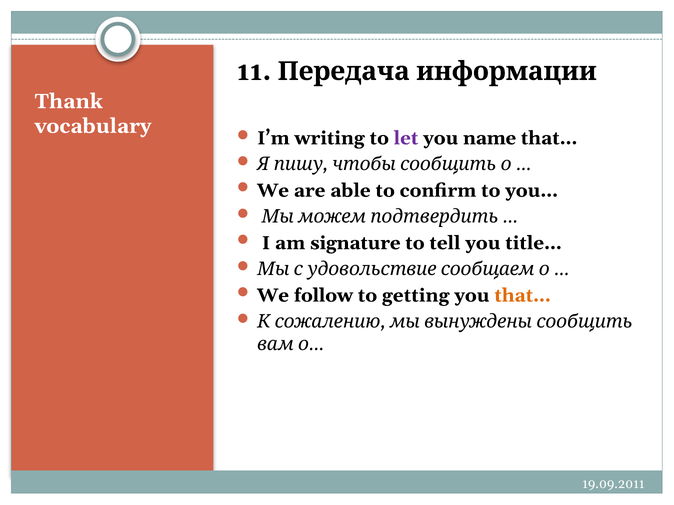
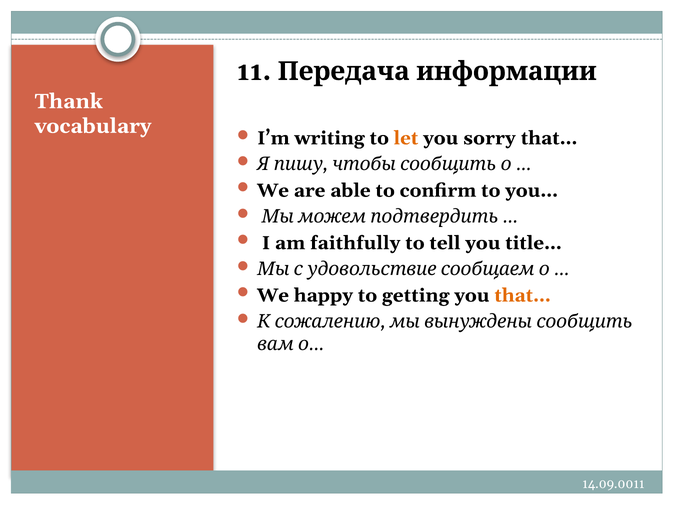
let colour: purple -> orange
name: name -> sorry
signature: signature -> faithfully
follow: follow -> happy
19.09.2011: 19.09.2011 -> 14.09.0011
